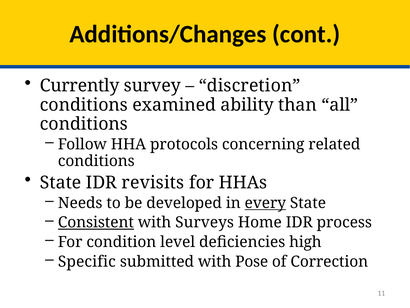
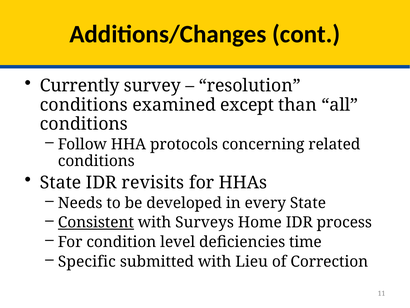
discretion: discretion -> resolution
ability: ability -> except
every underline: present -> none
high: high -> time
Pose: Pose -> Lieu
